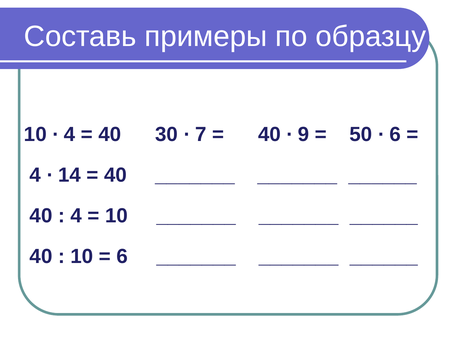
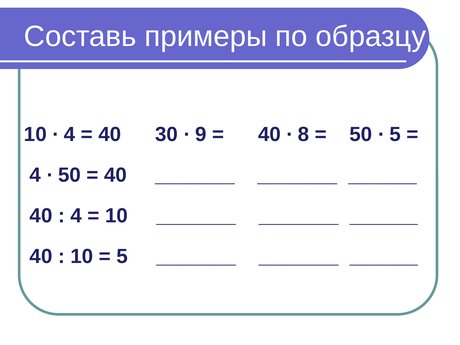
7: 7 -> 9
9: 9 -> 8
6 at (395, 135): 6 -> 5
14 at (69, 175): 14 -> 50
6 at (122, 256): 6 -> 5
